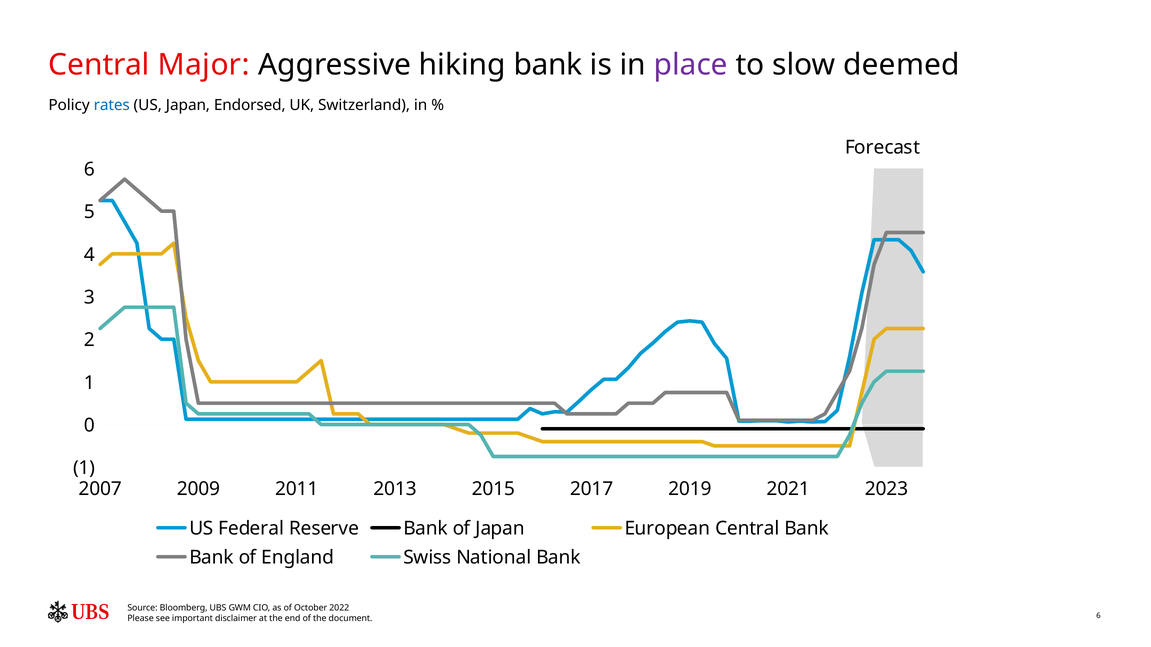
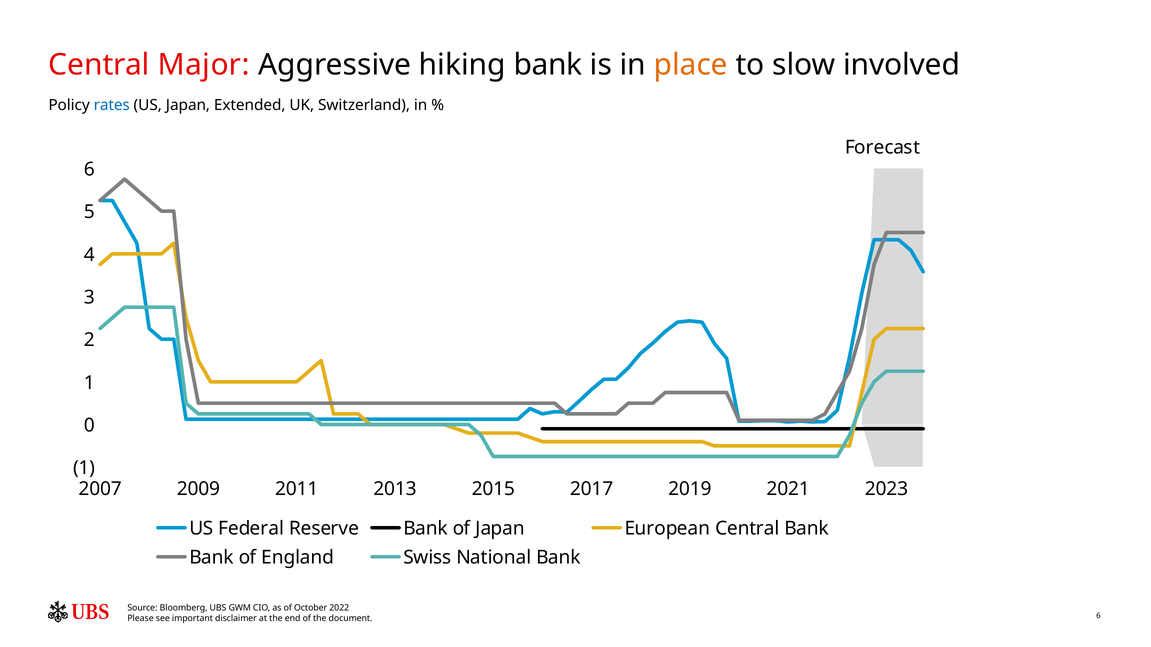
place colour: purple -> orange
deemed: deemed -> involved
Endorsed: Endorsed -> Extended
